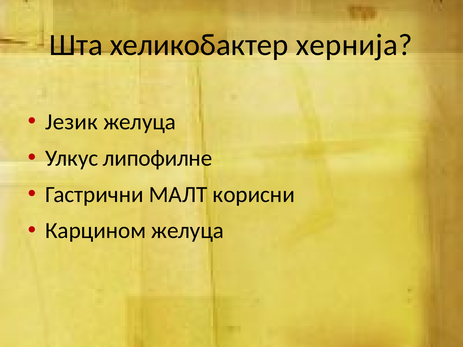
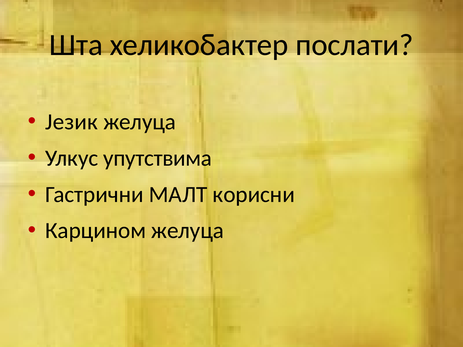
хернија: хернија -> послати
липофилне: липофилне -> упутствима
